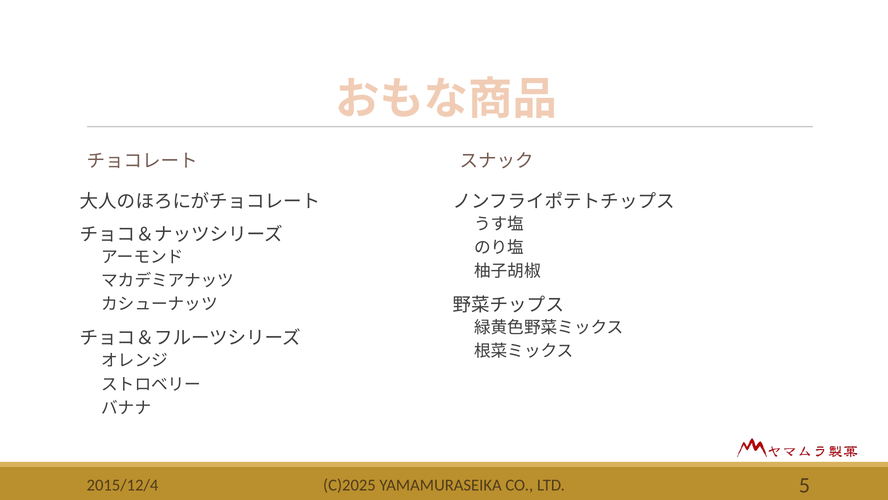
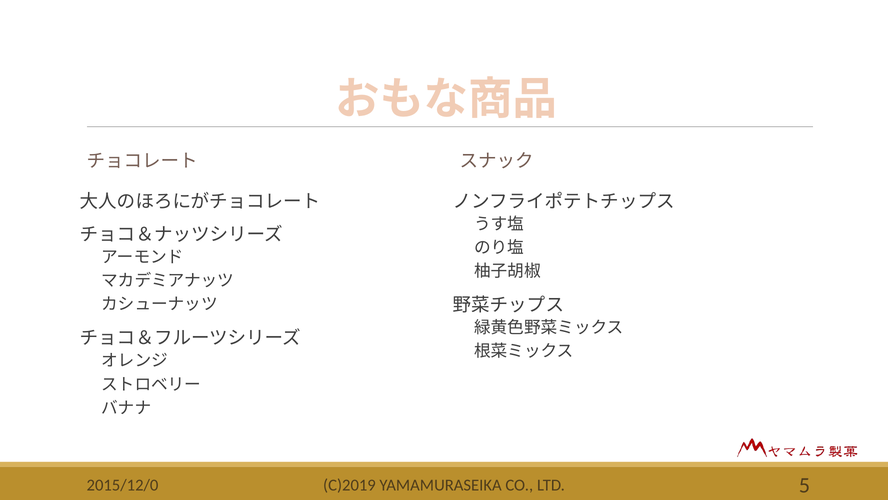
C)2025: C)2025 -> C)2019
2015/12/4: 2015/12/4 -> 2015/12/0
